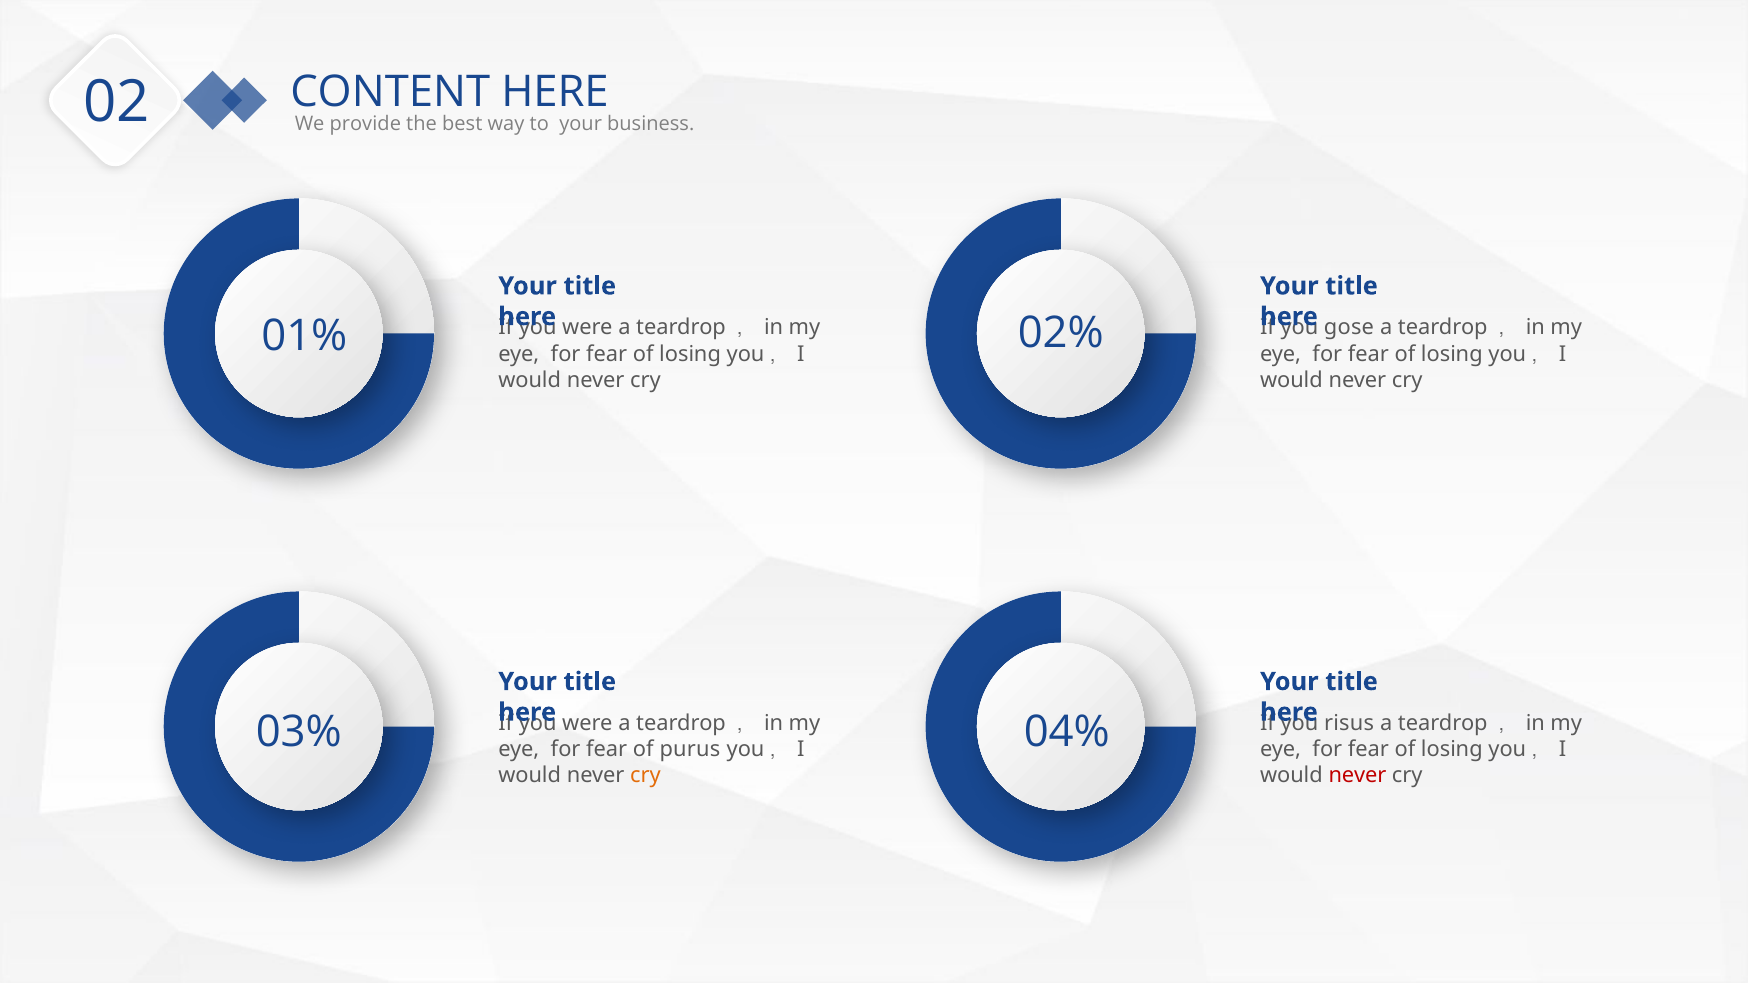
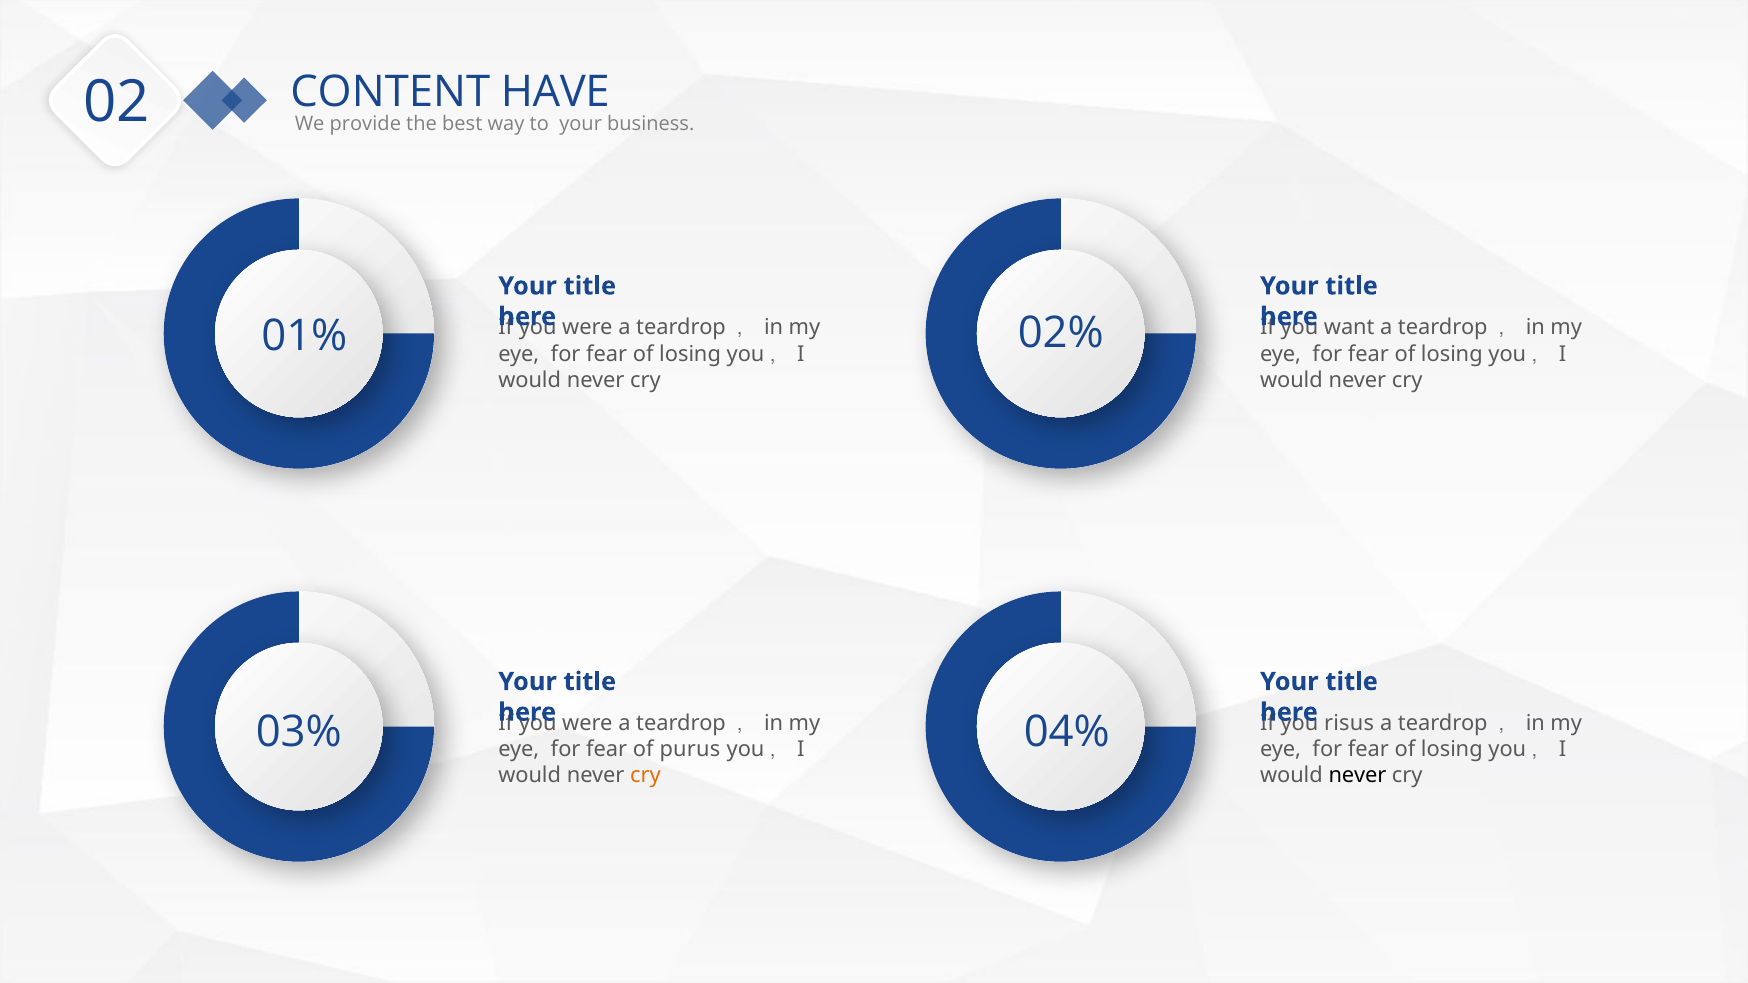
CONTENT HERE: HERE -> HAVE
gose: gose -> want
never at (1357, 776) colour: red -> black
